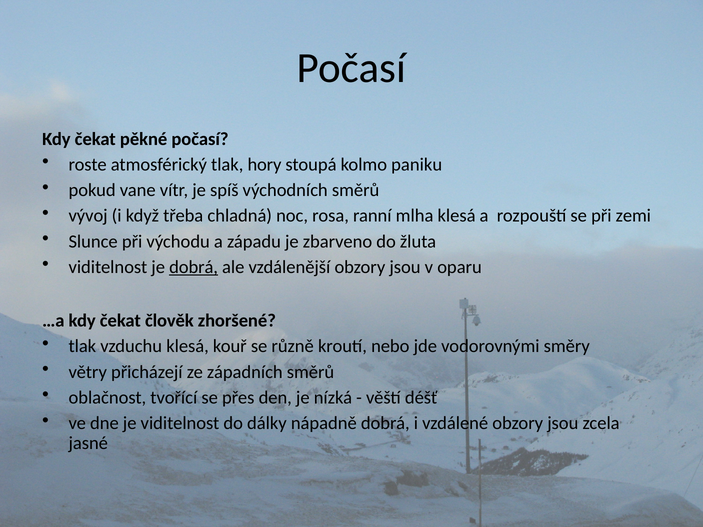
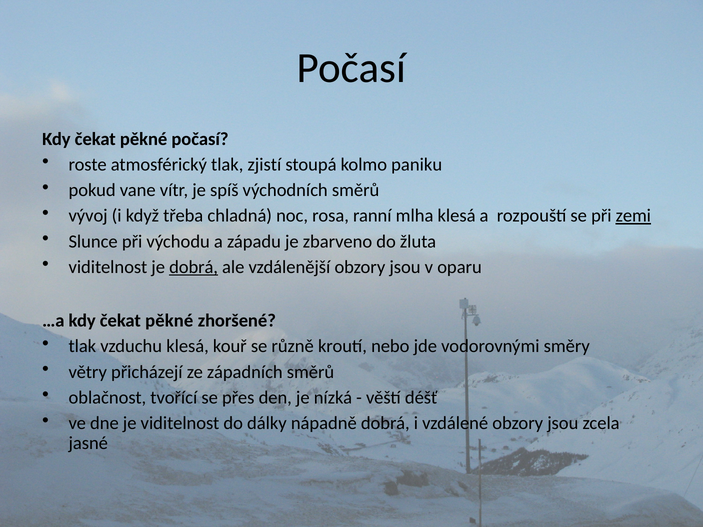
hory: hory -> zjistí
zemi underline: none -> present
…a kdy čekat člověk: člověk -> pěkné
